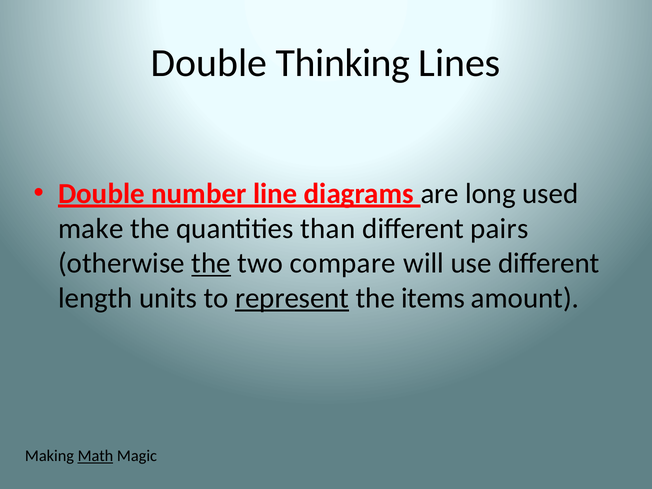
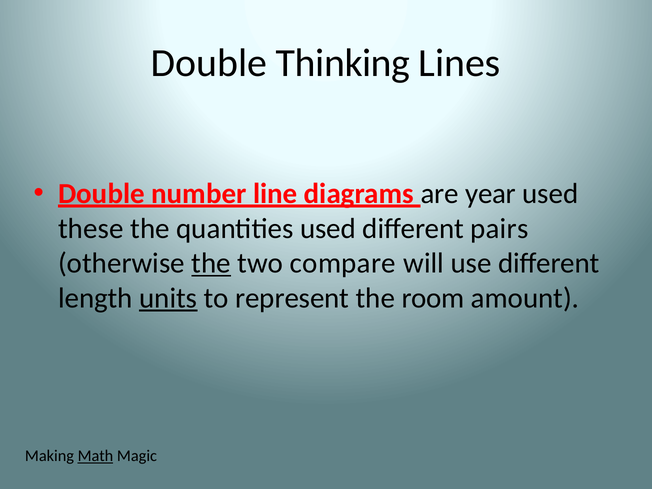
long: long -> year
make: make -> these
quantities than: than -> used
units underline: none -> present
represent underline: present -> none
items: items -> room
